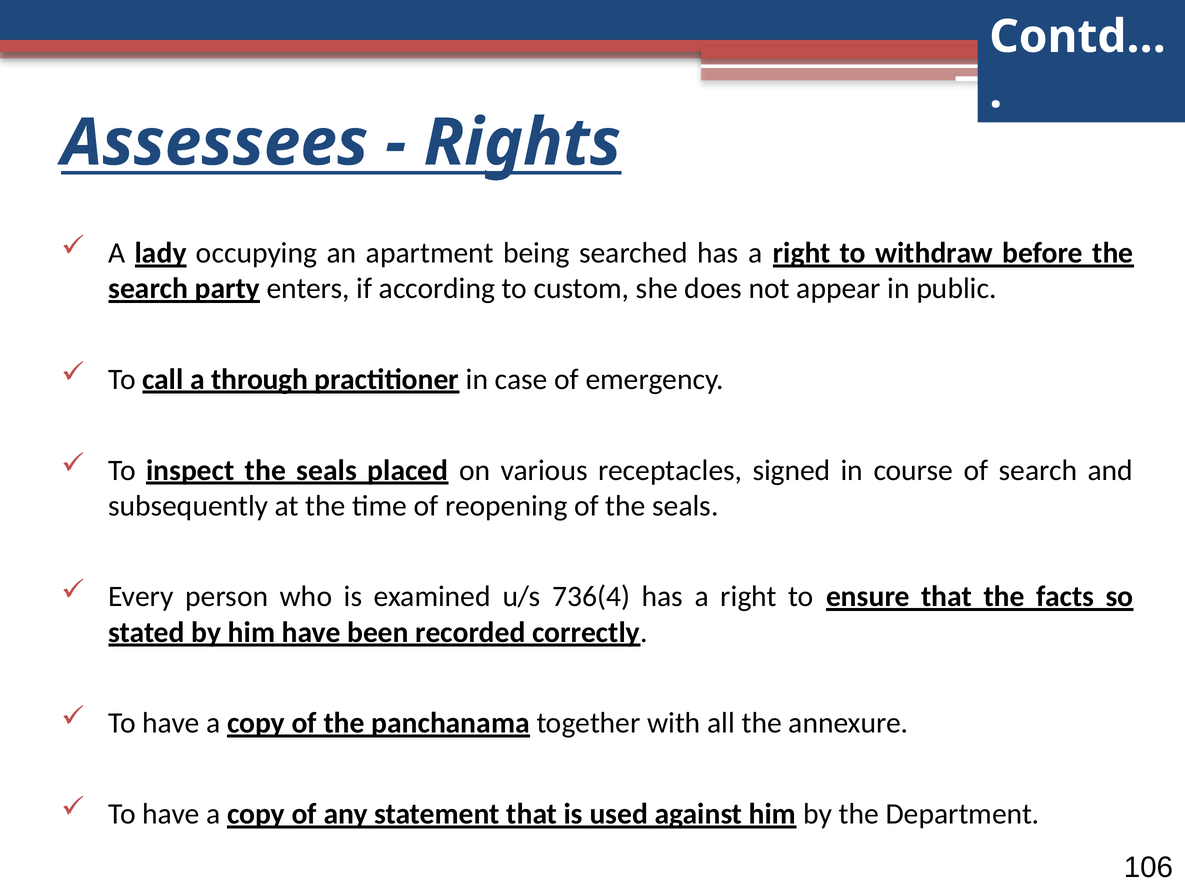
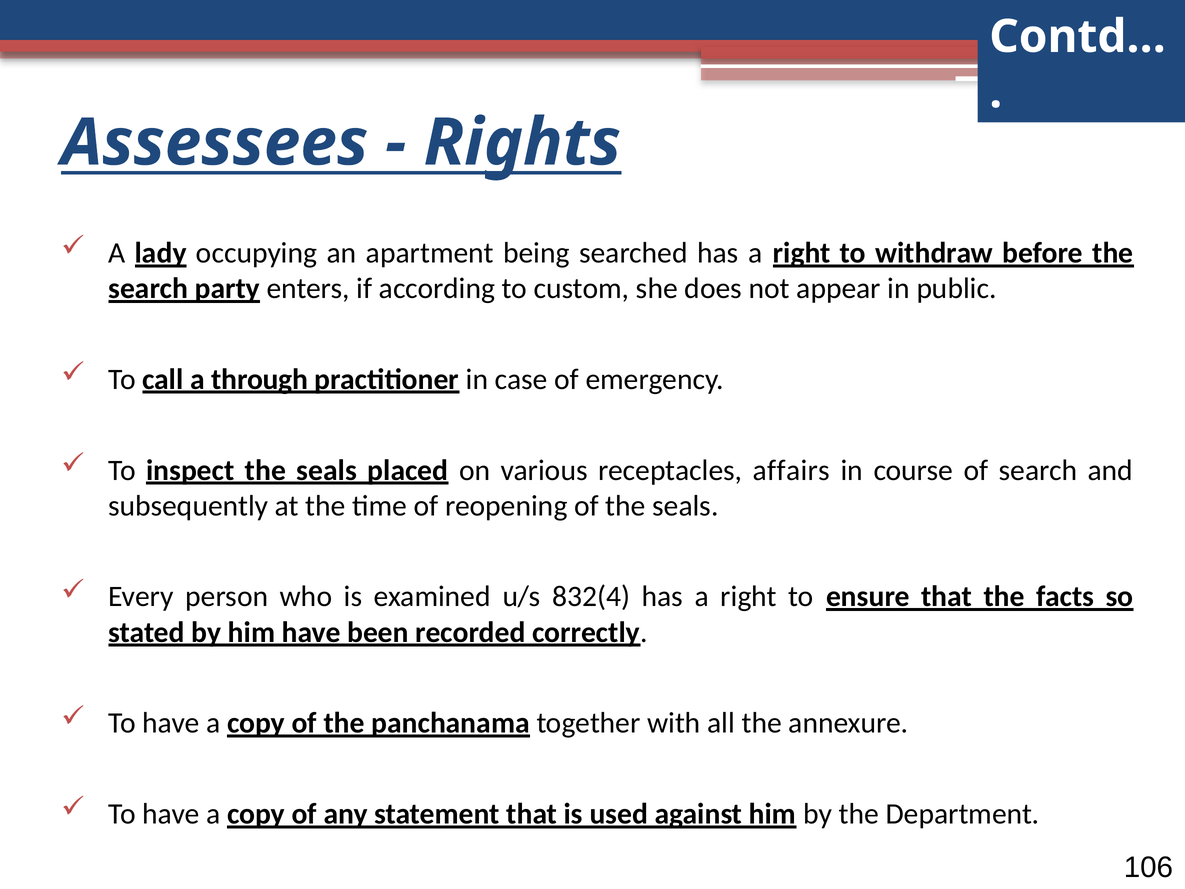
signed: signed -> affairs
736(4: 736(4 -> 832(4
